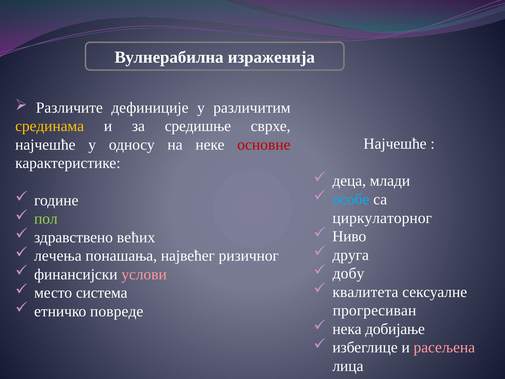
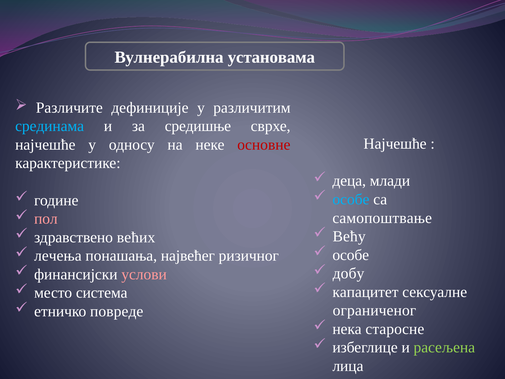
израженија: израженија -> установама
срединама colour: yellow -> light blue
пол colour: light green -> pink
циркулаторног: циркулаторног -> самопоштвање
Ниво: Ниво -> Већу
друга at (351, 255): друга -> особе
квалитета: квалитета -> капацитет
прогресиван: прогресиван -> ограниченог
добијање: добијање -> старосне
расељена colour: pink -> light green
